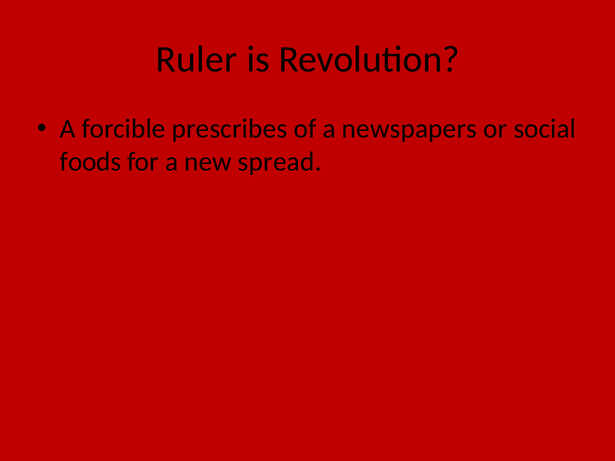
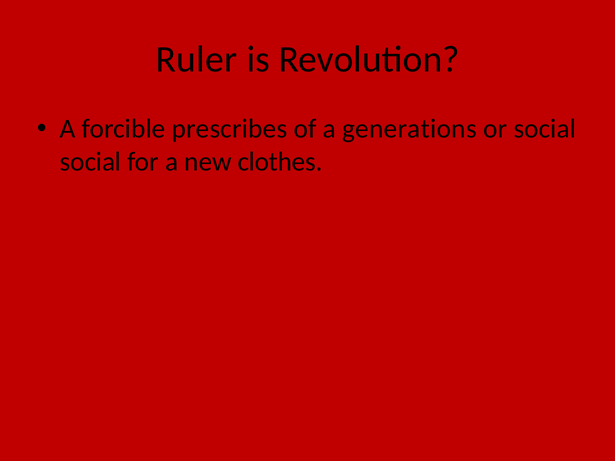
newspapers: newspapers -> generations
foods at (91, 162): foods -> social
spread: spread -> clothes
